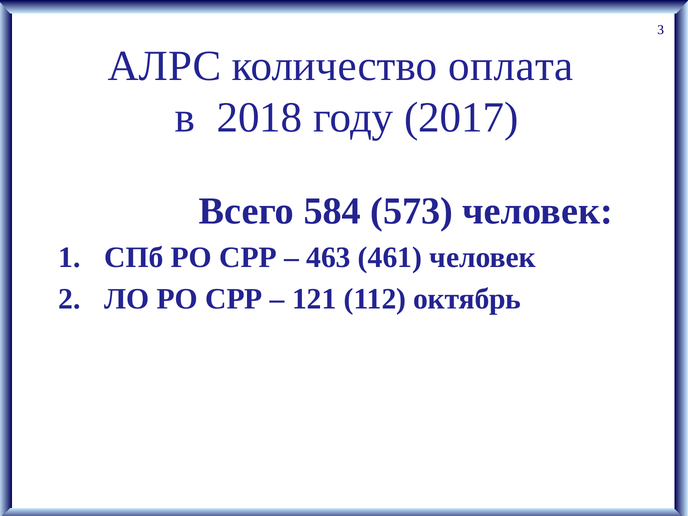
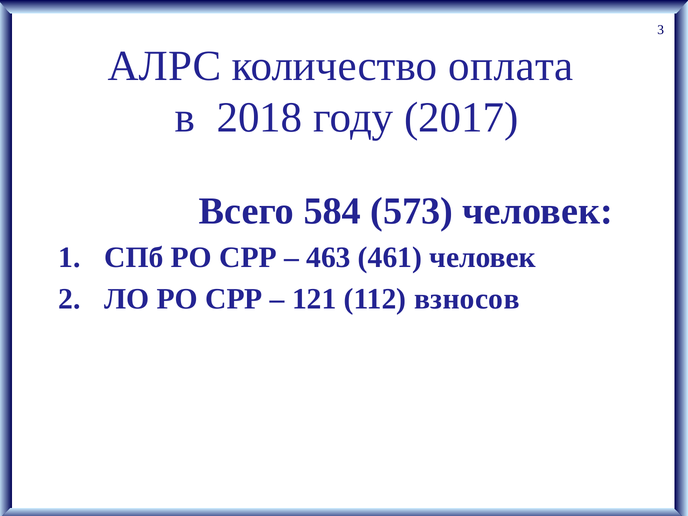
октябрь: октябрь -> взносов
